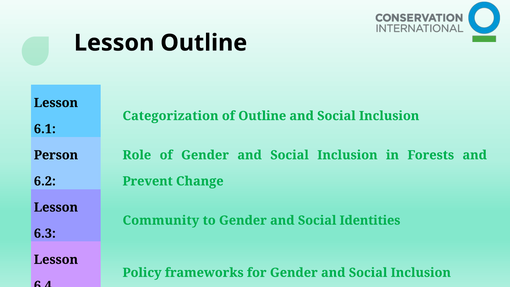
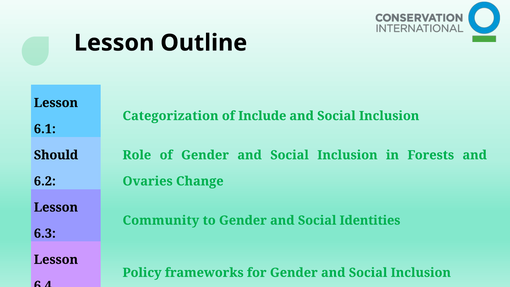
of Outline: Outline -> Include
Person: Person -> Should
Prevent: Prevent -> Ovaries
